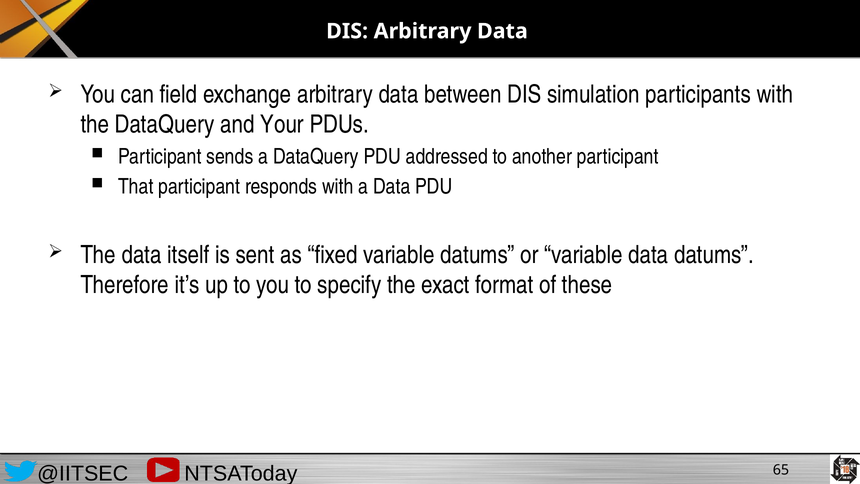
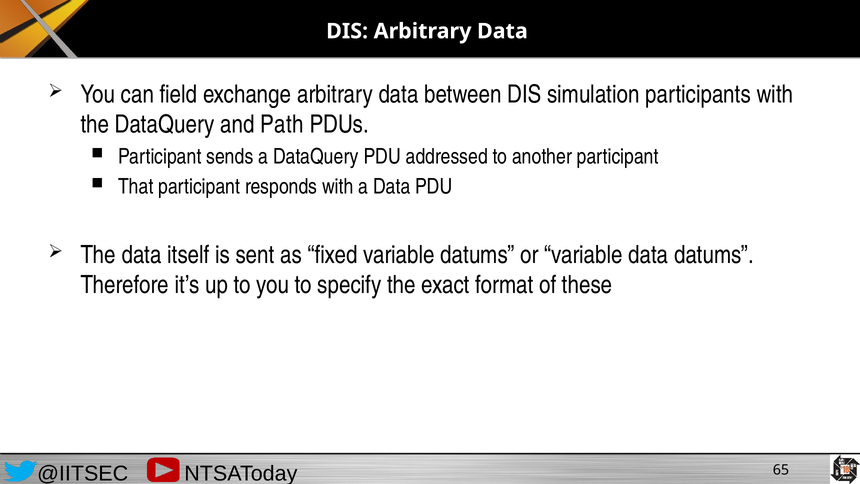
Your: Your -> Path
